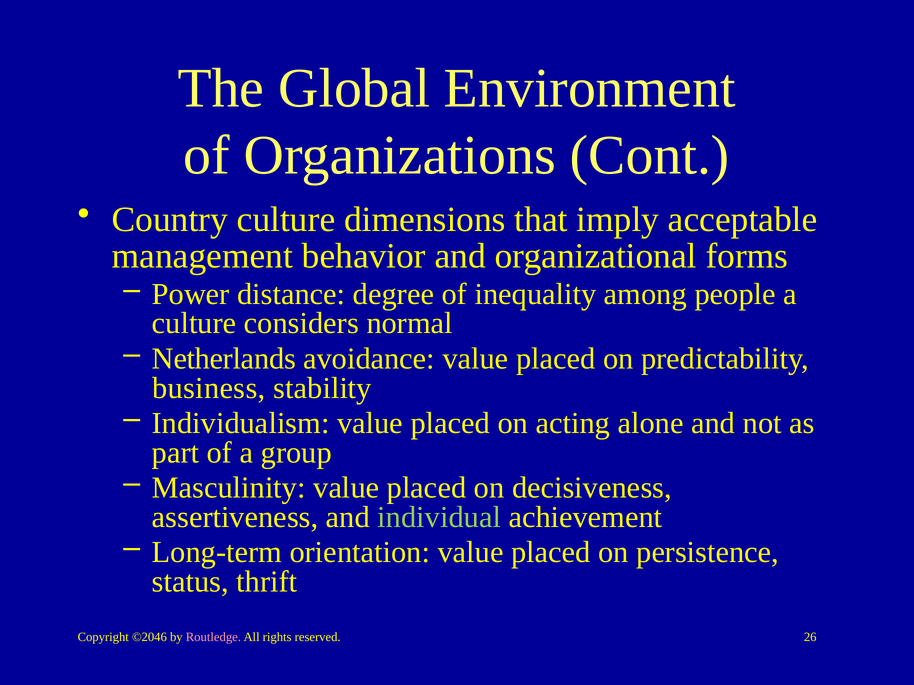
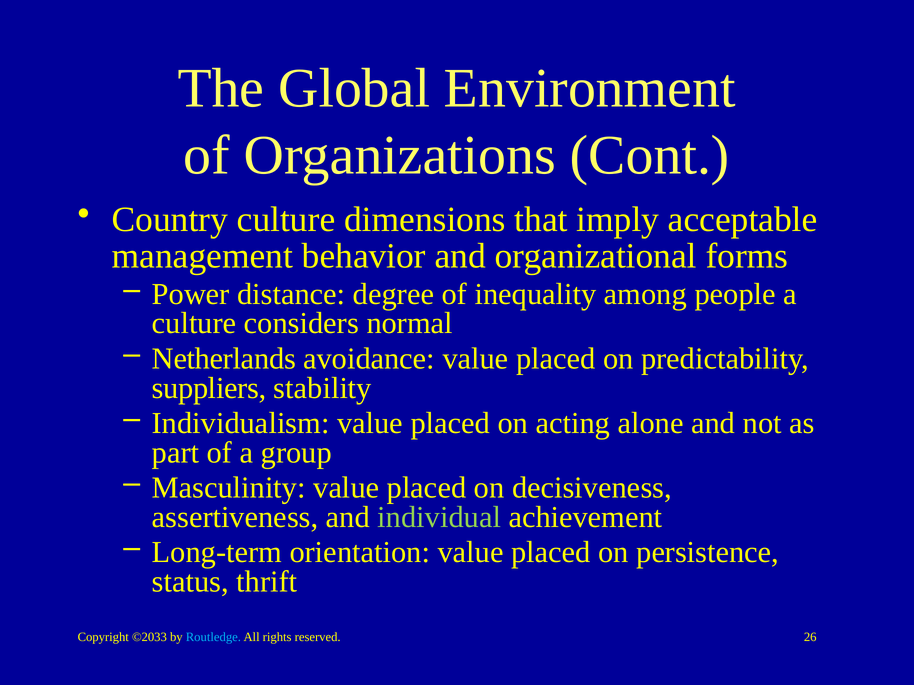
business: business -> suppliers
©2046: ©2046 -> ©2033
Routledge colour: pink -> light blue
